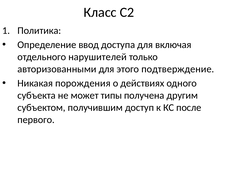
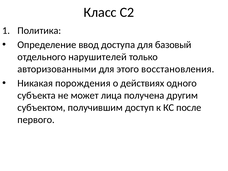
включая: включая -> базовый
подтверждение: подтверждение -> восстановления
типы: типы -> лица
